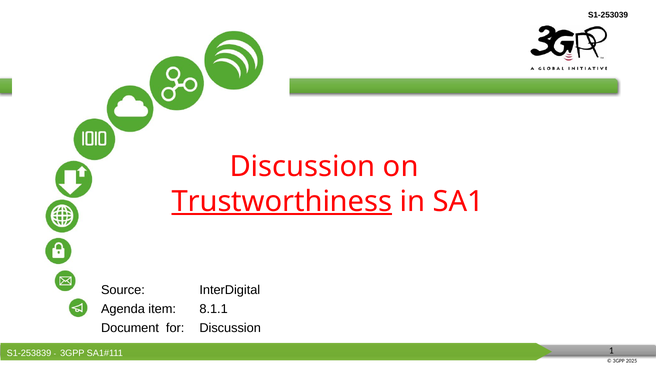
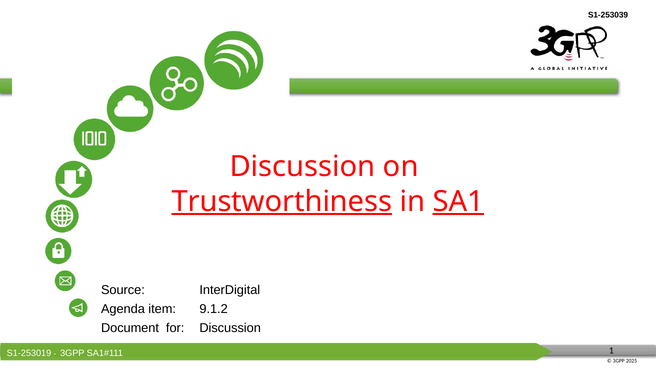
SA1 underline: none -> present
8.1.1: 8.1.1 -> 9.1.2
S1-253839: S1-253839 -> S1-253019
